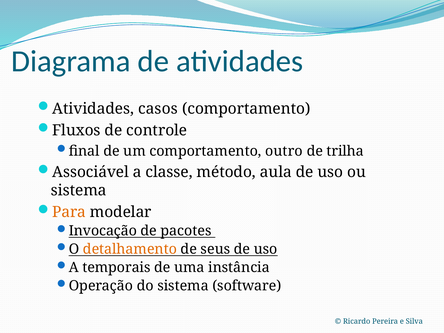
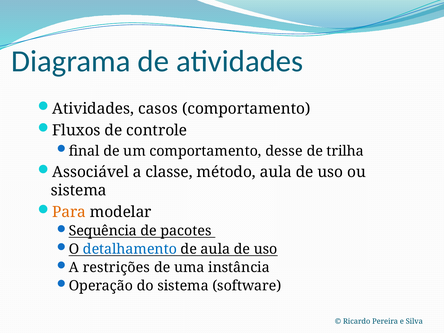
outro: outro -> desse
Invocação: Invocação -> Sequência
detalhamento colour: orange -> blue
de seus: seus -> aula
temporais: temporais -> restrições
